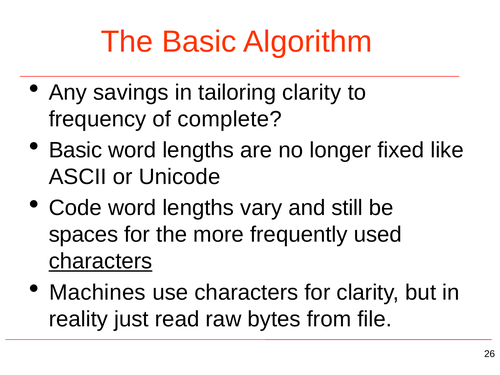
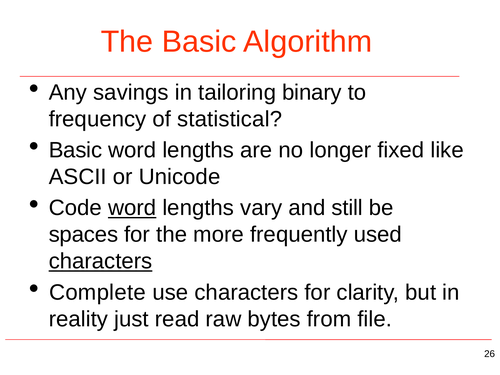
tailoring clarity: clarity -> binary
complete: complete -> statistical
word at (132, 208) underline: none -> present
Machines: Machines -> Complete
